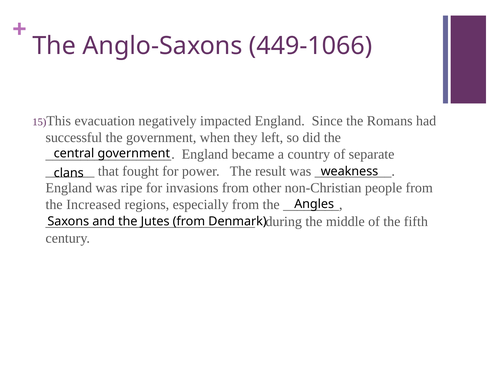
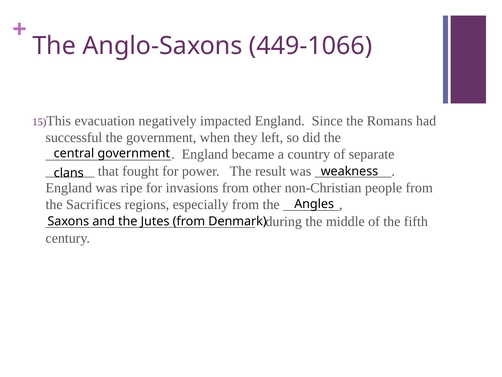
Increased: Increased -> Sacrifices
